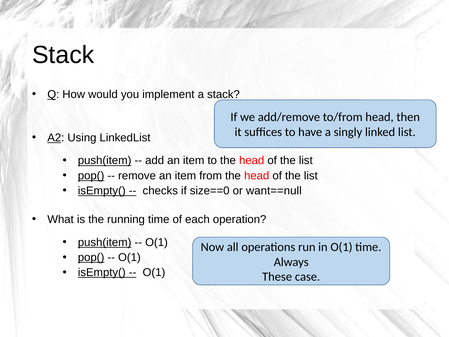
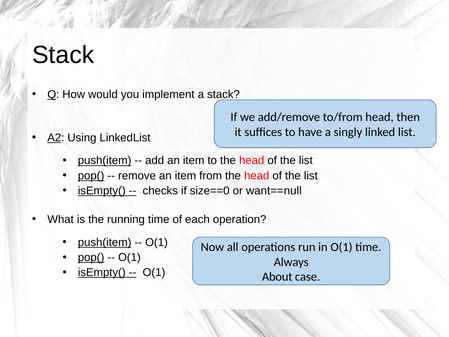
These: These -> About
